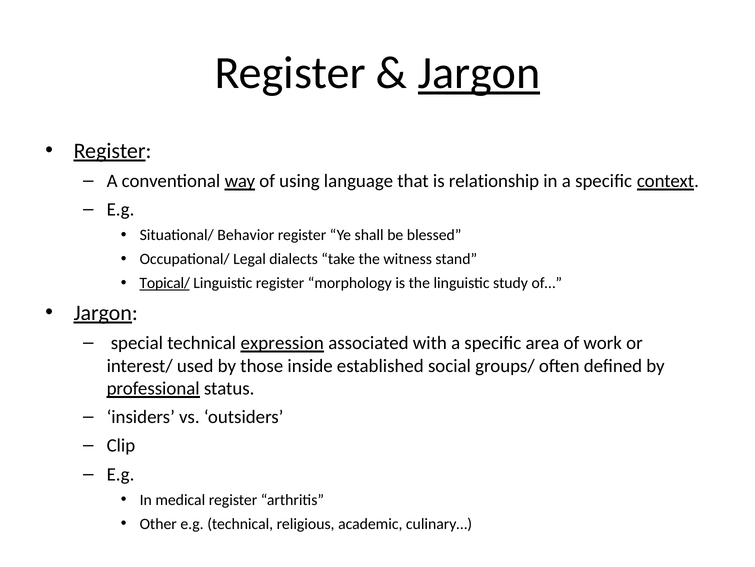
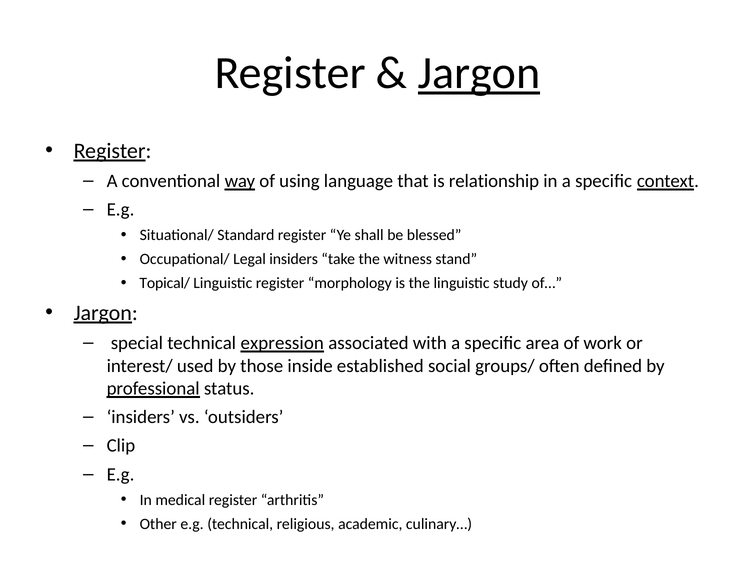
Behavior: Behavior -> Standard
Legal dialects: dialects -> insiders
Topical/ underline: present -> none
